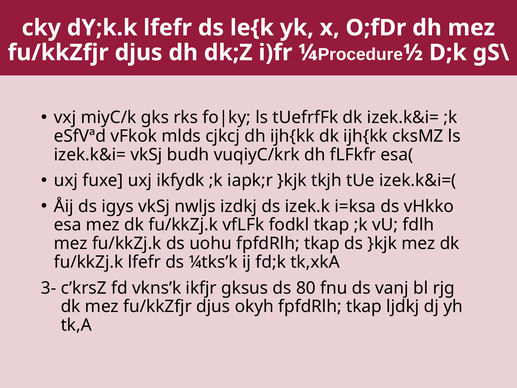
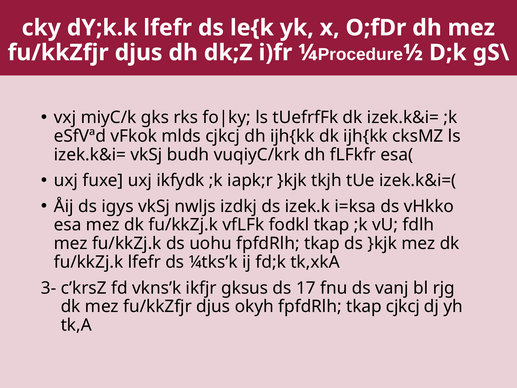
80: 80 -> 17
tkap ljdkj: ljdkj -> cjkcj
